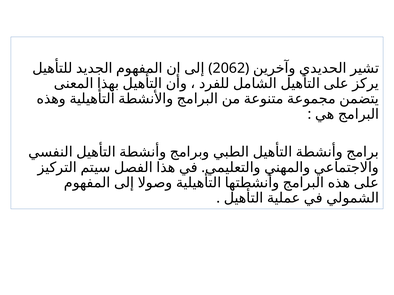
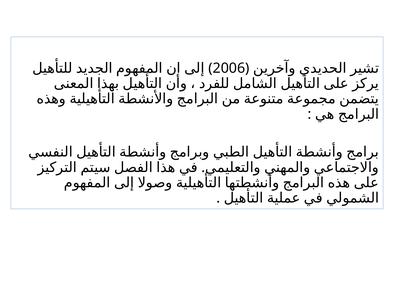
2062: 2062 -> 2006
